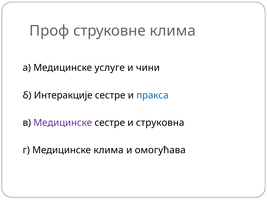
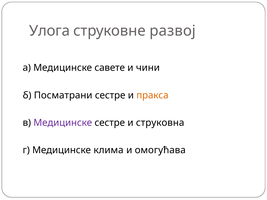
Проф: Проф -> Улога
струковне клима: клима -> развој
услуге: услуге -> савете
Интеракције: Интеракције -> Посматрани
пракса colour: blue -> orange
